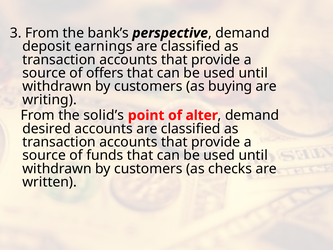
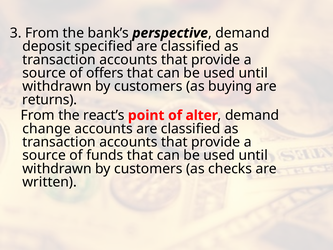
earnings: earnings -> specified
writing: writing -> returns
solid’s: solid’s -> react’s
desired: desired -> change
